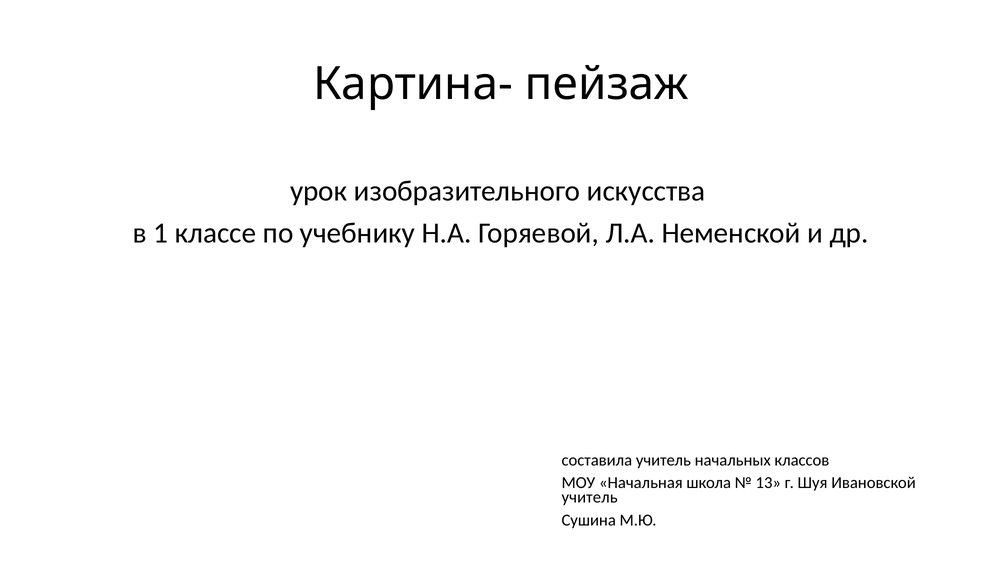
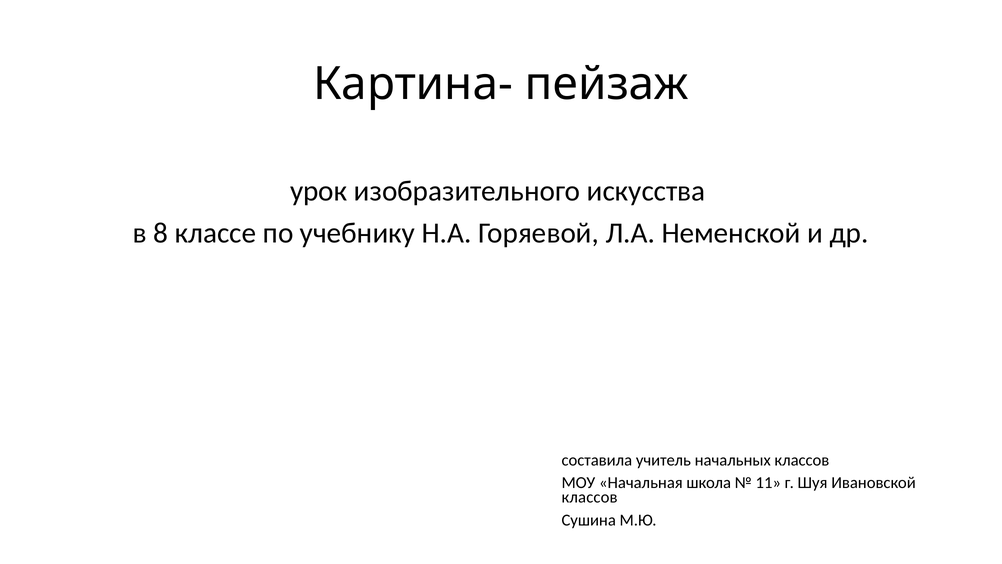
1: 1 -> 8
13: 13 -> 11
учитель at (590, 497): учитель -> классов
